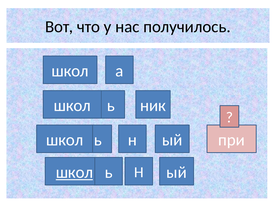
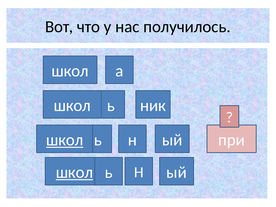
школ at (65, 140) underline: none -> present
